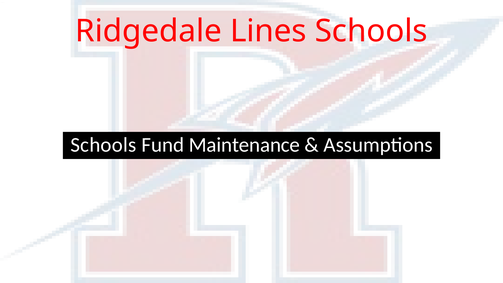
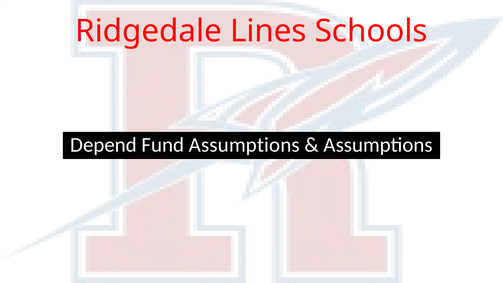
Schools at (103, 145): Schools -> Depend
Fund Maintenance: Maintenance -> Assumptions
